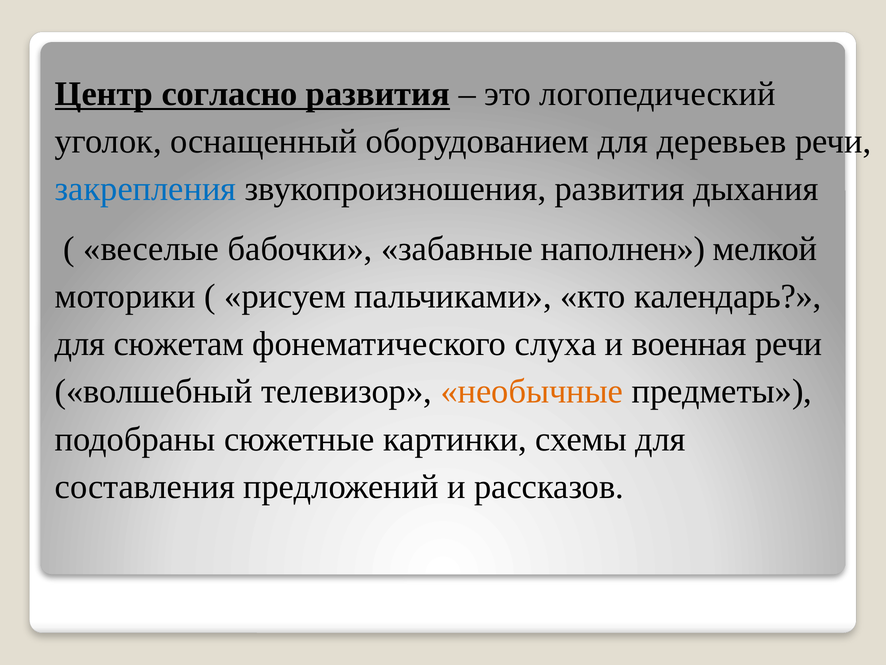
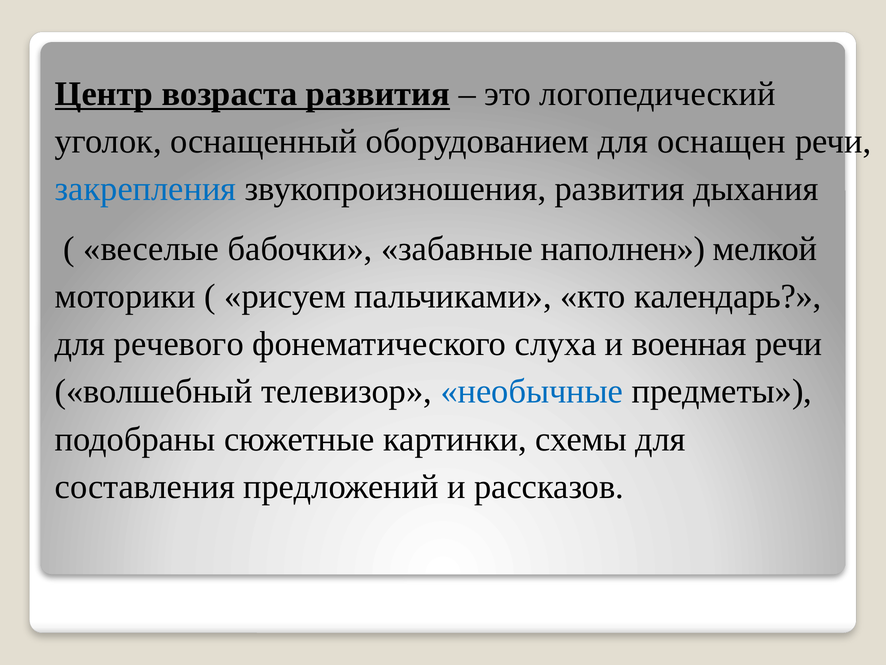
согласно: согласно -> возраста
деревьев: деревьев -> оснащен
сюжетам: сюжетам -> речевого
необычные colour: orange -> blue
